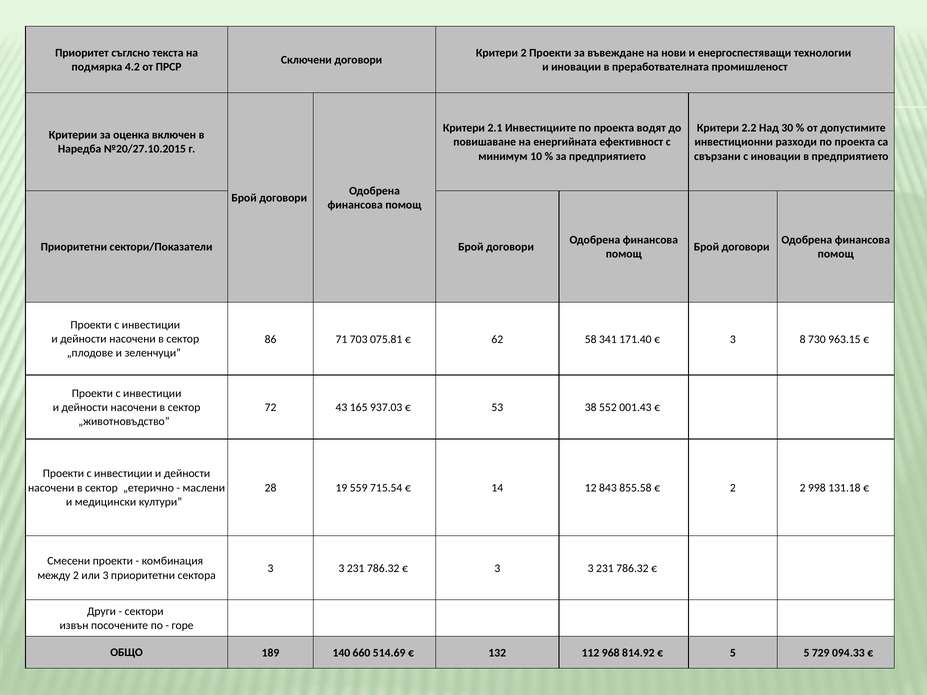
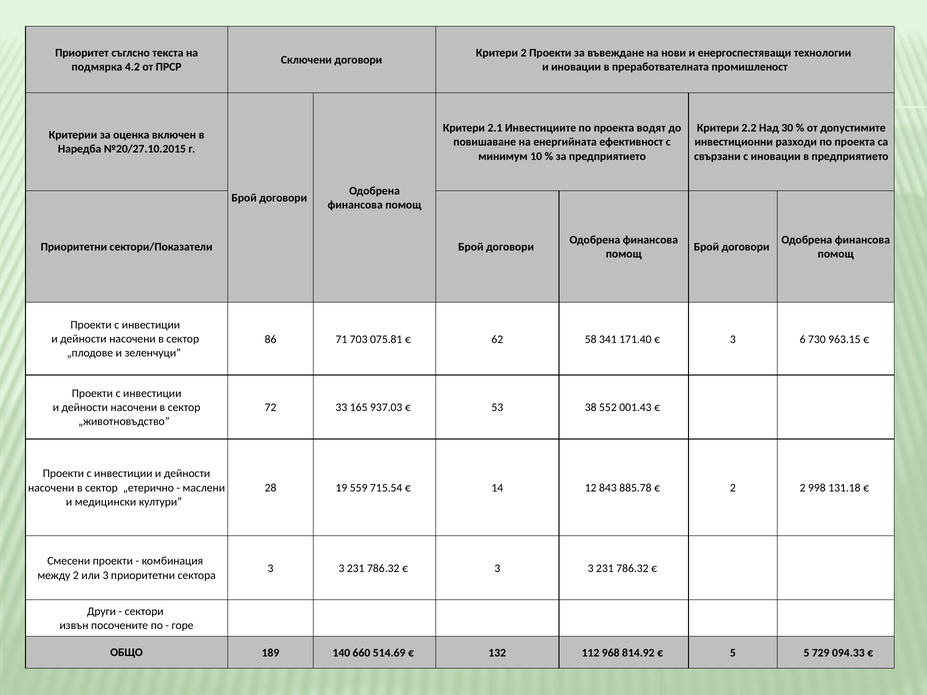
8: 8 -> 6
43: 43 -> 33
855.58: 855.58 -> 885.78
